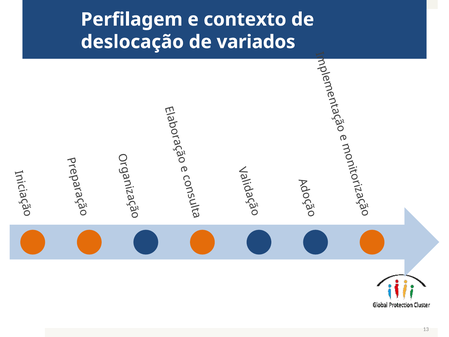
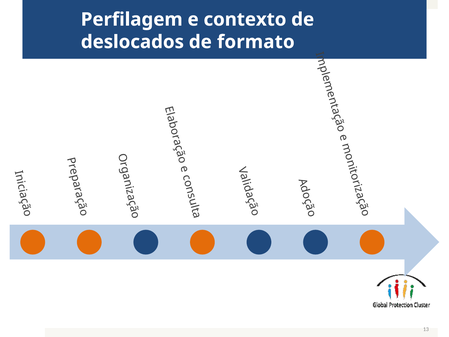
deslocação: deslocação -> deslocados
variados: variados -> formato
